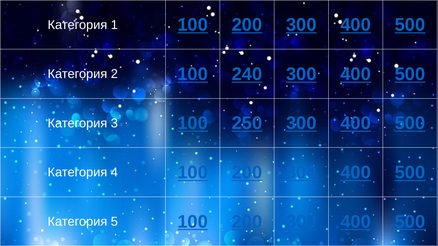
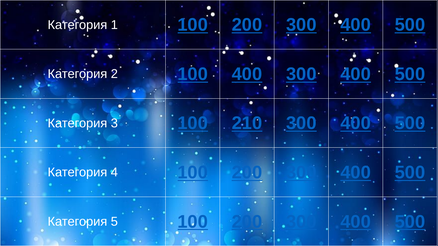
100 240: 240 -> 400
250: 250 -> 210
